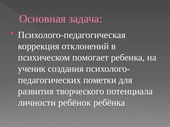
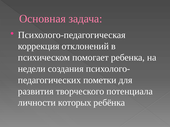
ученик: ученик -> недели
ребёнок: ребёнок -> которых
